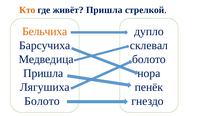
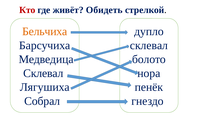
Кто colour: orange -> red
живёт Пришла: Пришла -> Обидеть
Пришла at (43, 73): Пришла -> Склевал
Болото at (42, 101): Болото -> Собрал
